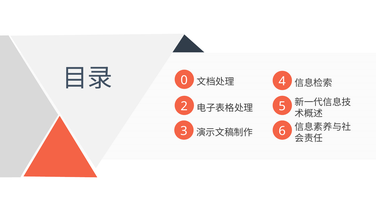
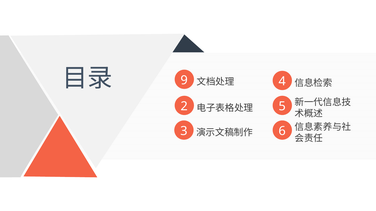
0: 0 -> 9
